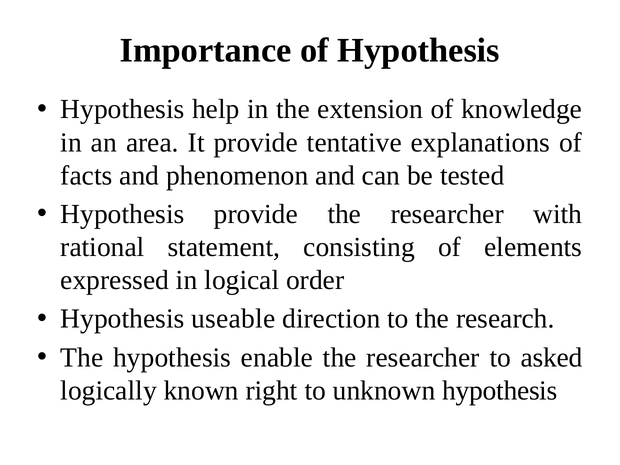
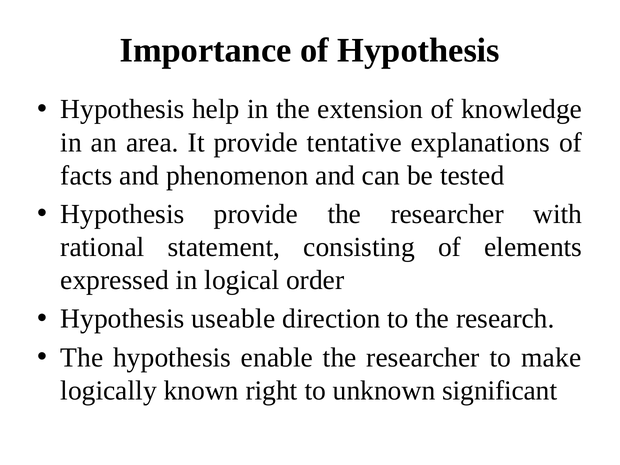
asked: asked -> make
unknown hypothesis: hypothesis -> significant
